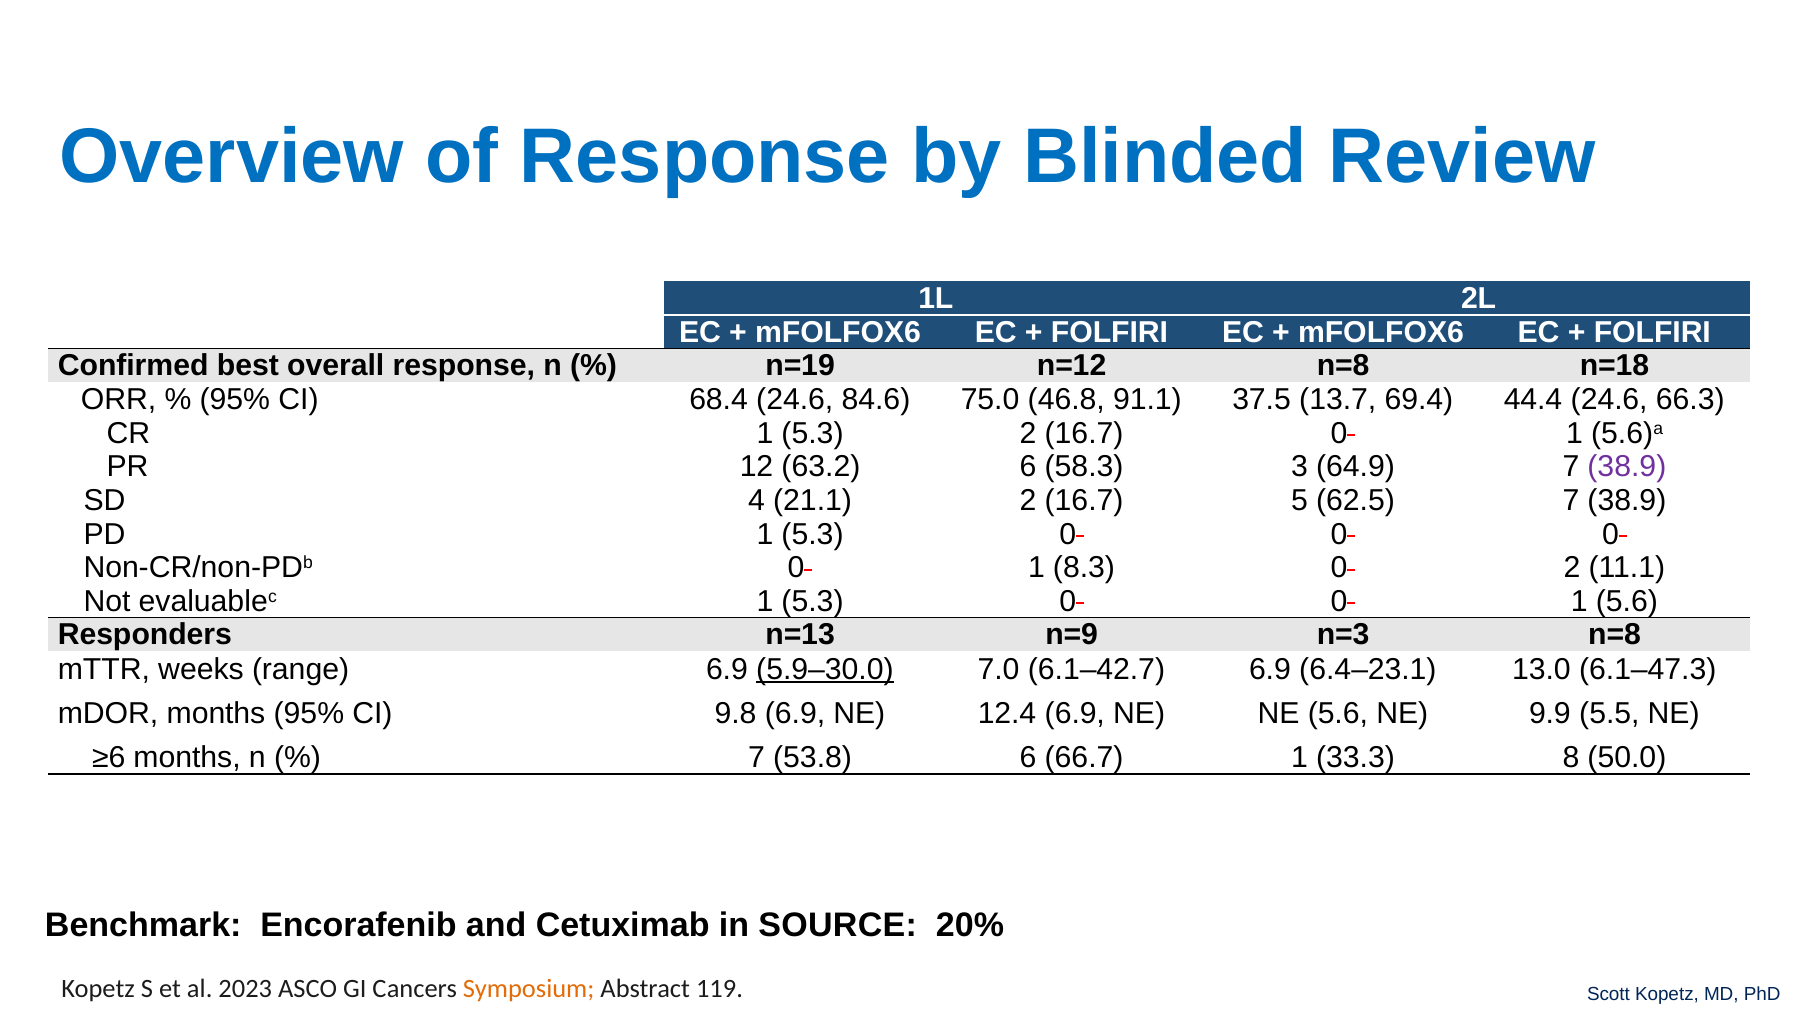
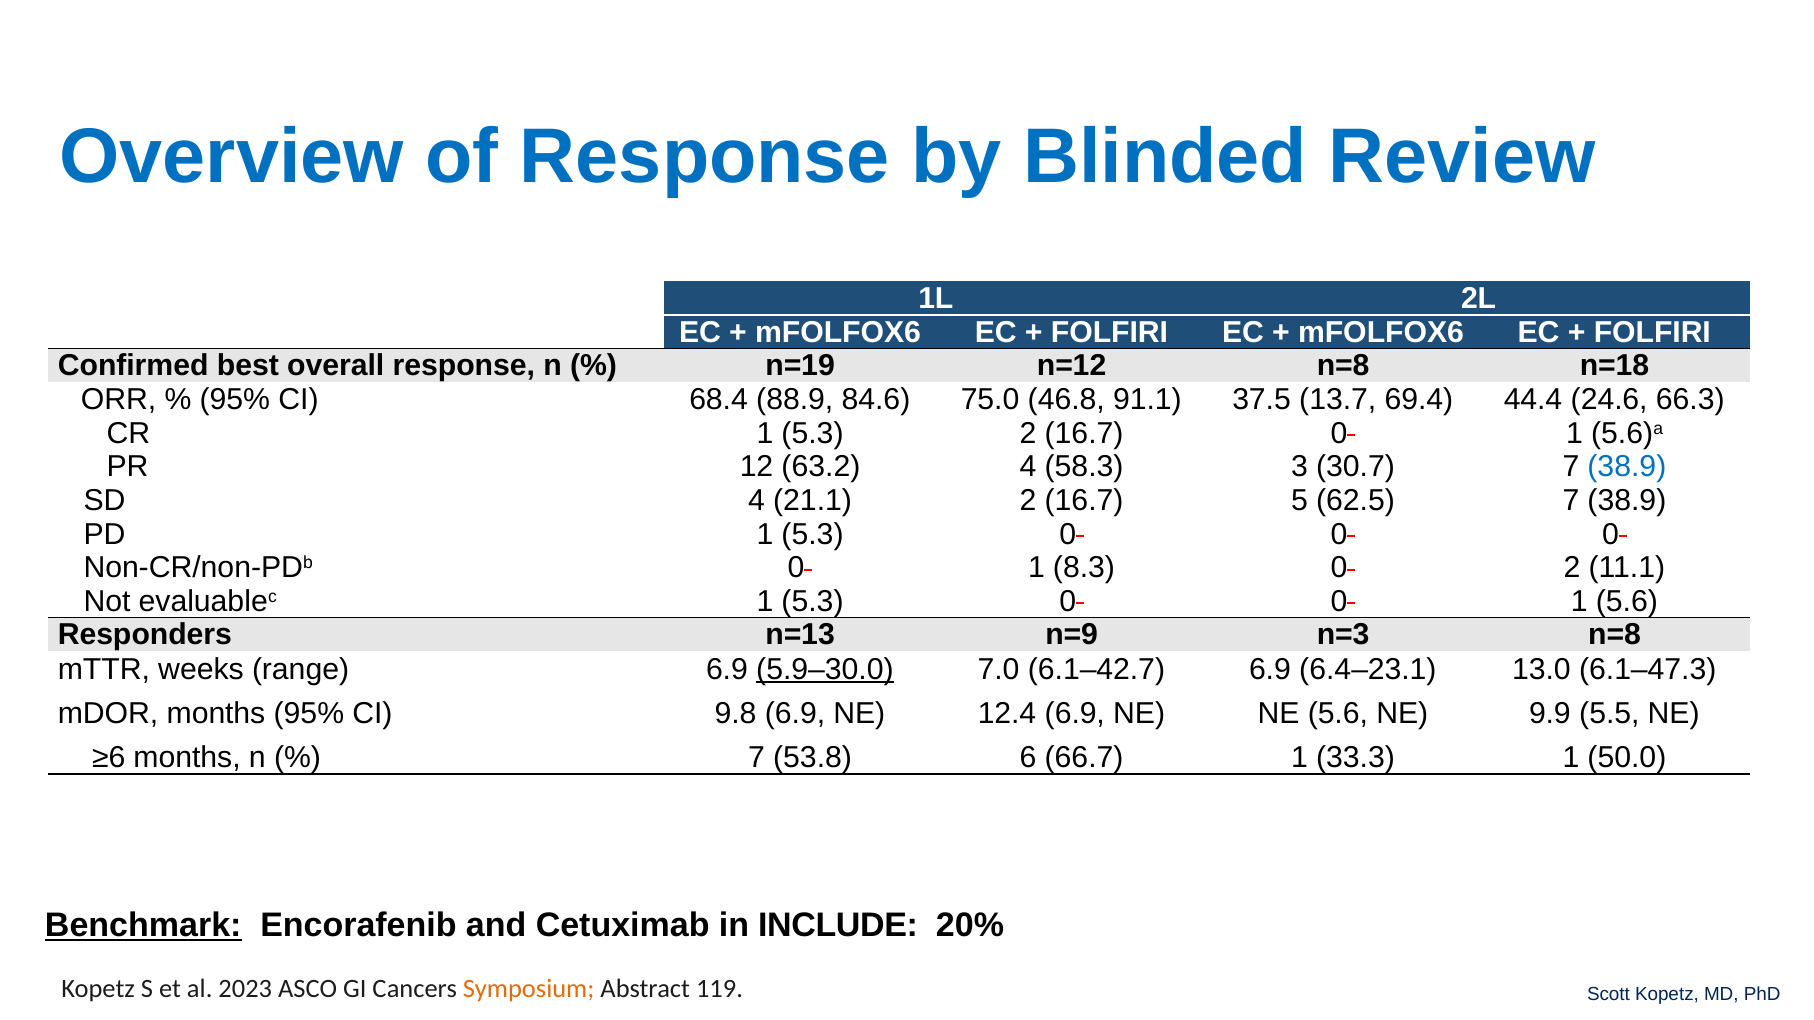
68.4 24.6: 24.6 -> 88.9
63.2 6: 6 -> 4
64.9: 64.9 -> 30.7
38.9 at (1627, 467) colour: purple -> blue
33.3 8: 8 -> 1
Benchmark underline: none -> present
SOURCE: SOURCE -> INCLUDE
